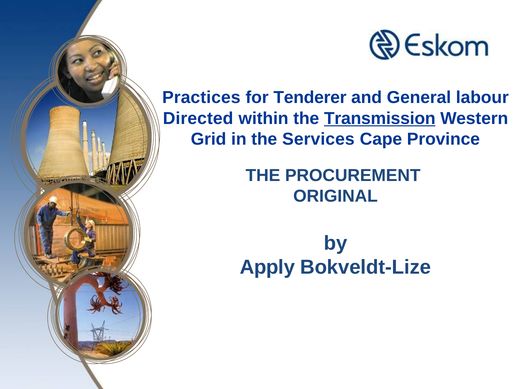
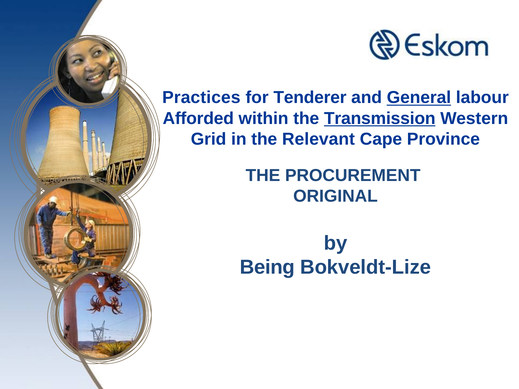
General underline: none -> present
Directed: Directed -> Afforded
Services: Services -> Relevant
Apply: Apply -> Being
